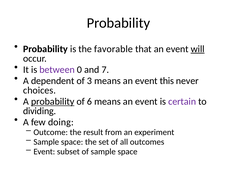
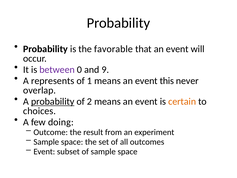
will underline: present -> none
7: 7 -> 9
dependent: dependent -> represents
3: 3 -> 1
choices: choices -> overlap
6: 6 -> 2
certain colour: purple -> orange
dividing: dividing -> choices
